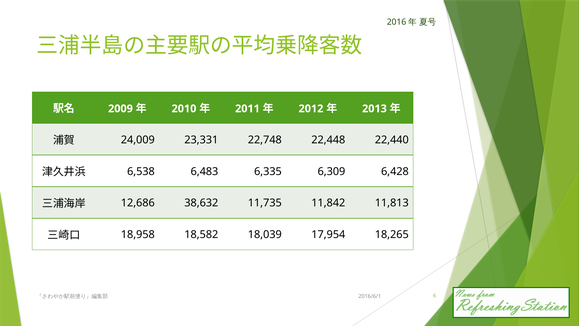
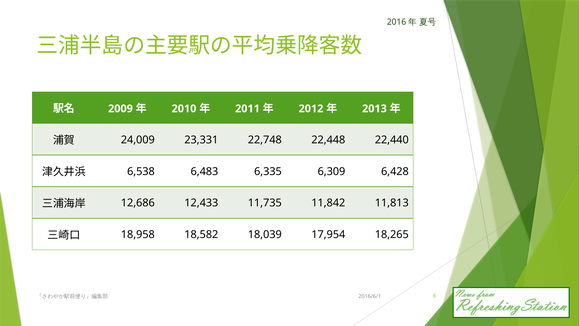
38,632: 38,632 -> 12,433
